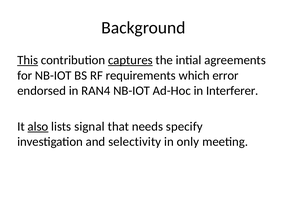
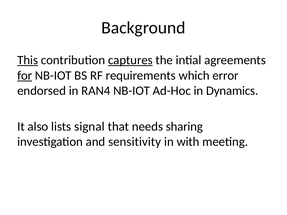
for underline: none -> present
Interferer: Interferer -> Dynamics
also underline: present -> none
specify: specify -> sharing
selectivity: selectivity -> sensitivity
only: only -> with
